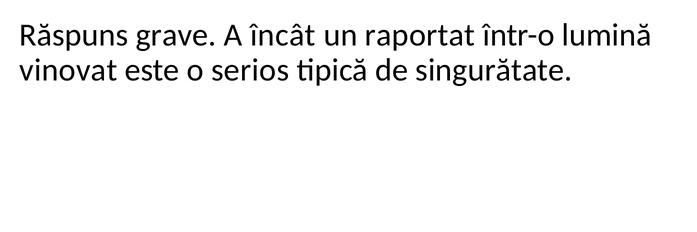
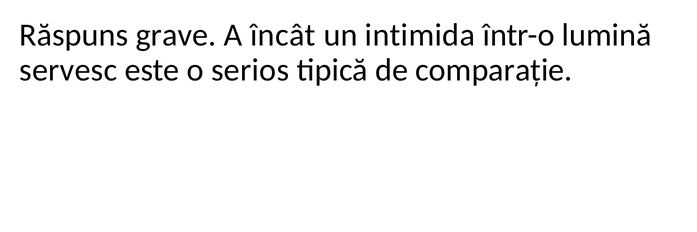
raportat: raportat -> intimida
vinovat: vinovat -> servesc
singurătate: singurătate -> comparație
